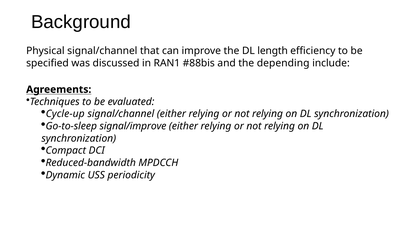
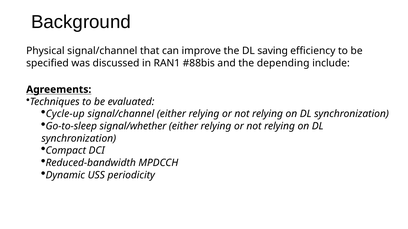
length: length -> saving
signal/improve: signal/improve -> signal/whether
